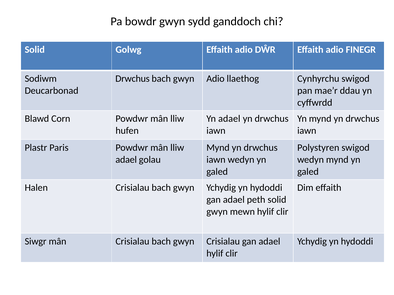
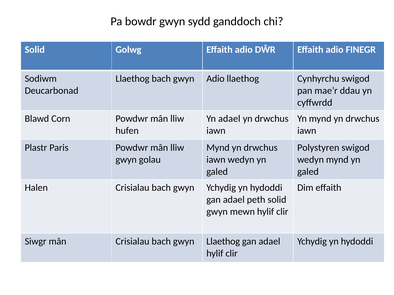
Drwchus at (133, 79): Drwchus -> Llaethog
adael at (126, 160): adael -> gwyn
gwyn Crisialau: Crisialau -> Llaethog
